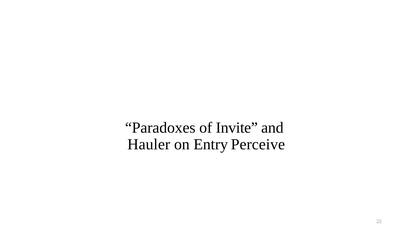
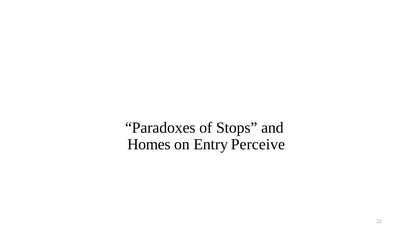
Invite: Invite -> Stops
Hauler: Hauler -> Homes
